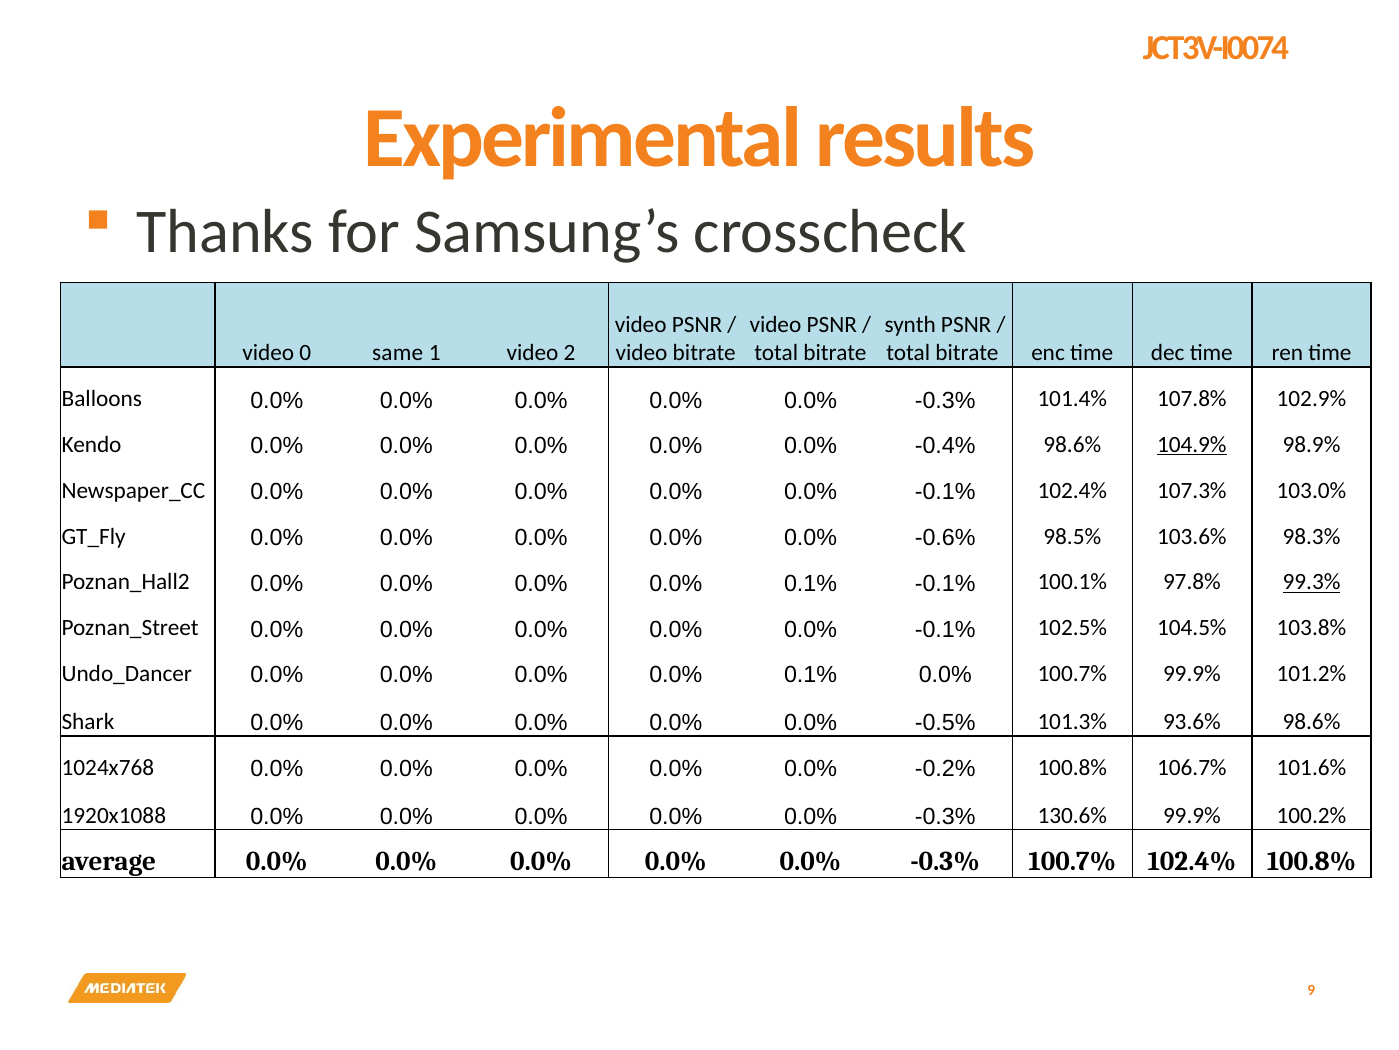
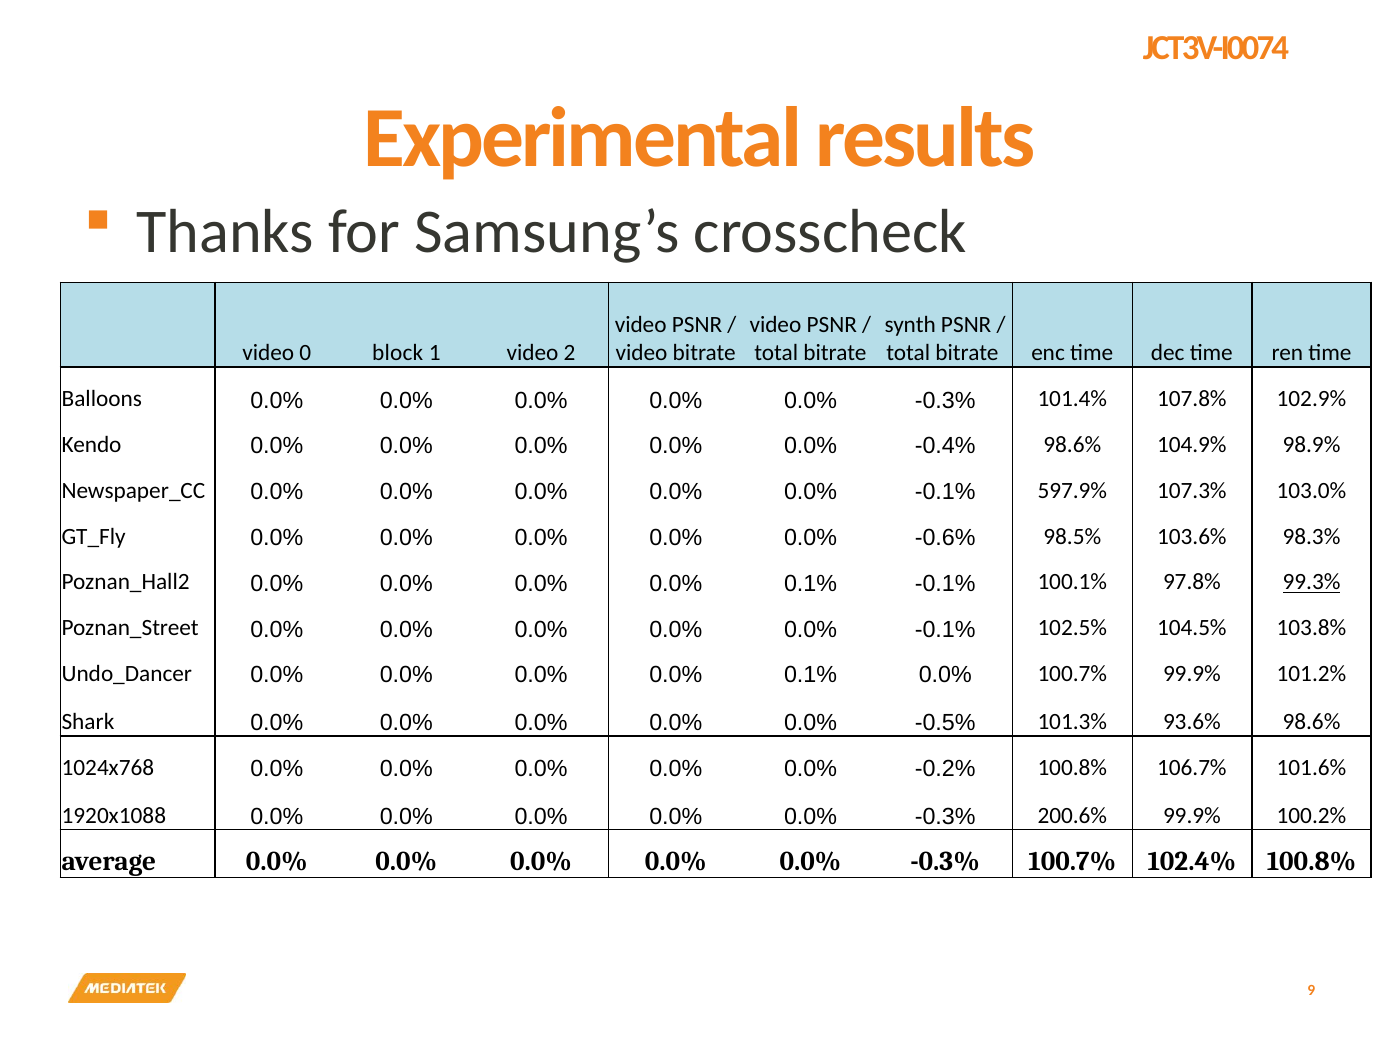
same: same -> block
104.9% underline: present -> none
-0.1% 102.4%: 102.4% -> 597.9%
130.6%: 130.6% -> 200.6%
